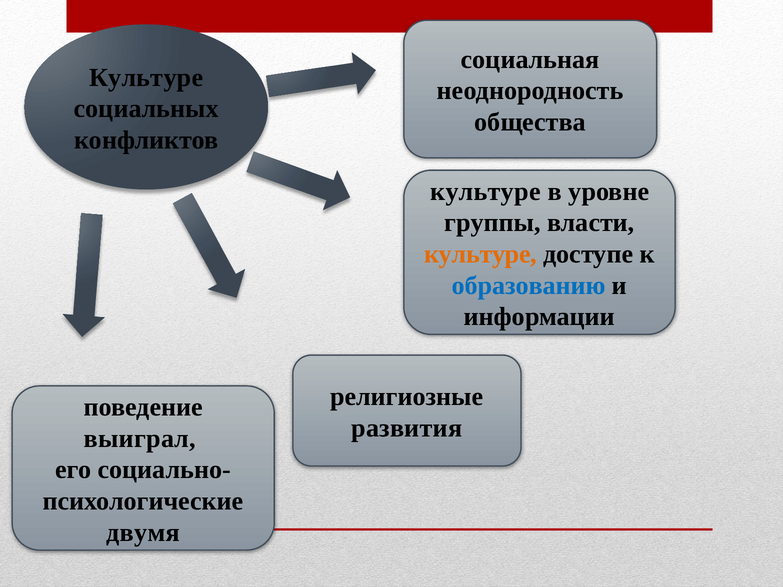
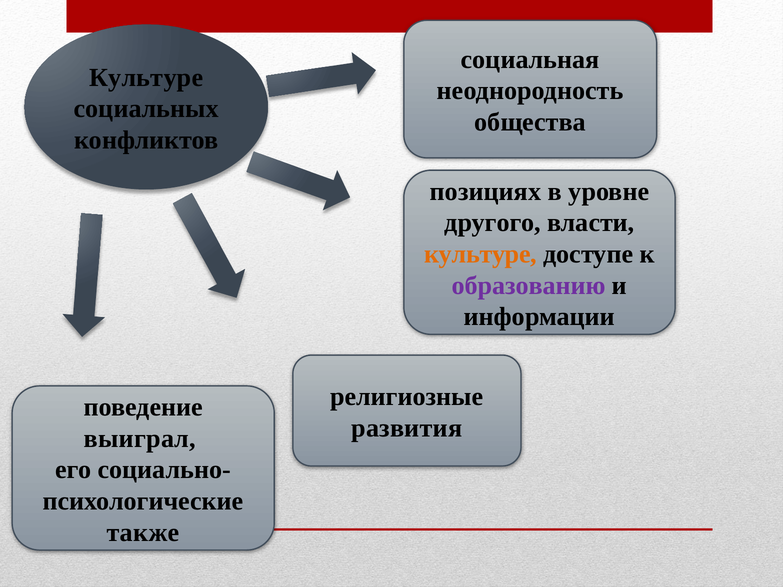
культуре at (485, 192): культуре -> позициях
группы: группы -> другого
образованию colour: blue -> purple
двумя: двумя -> также
